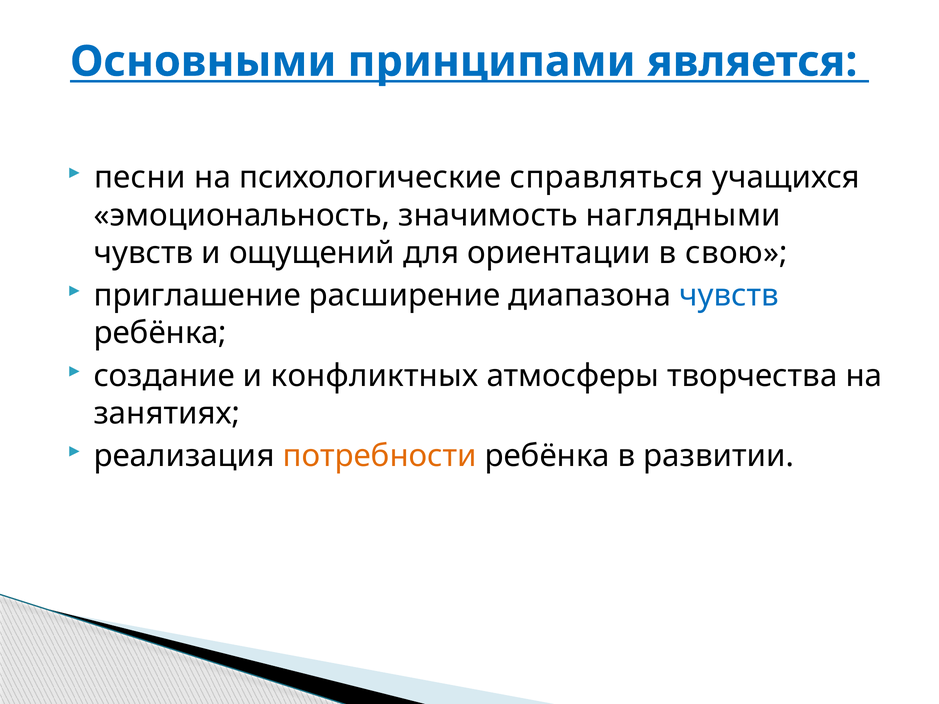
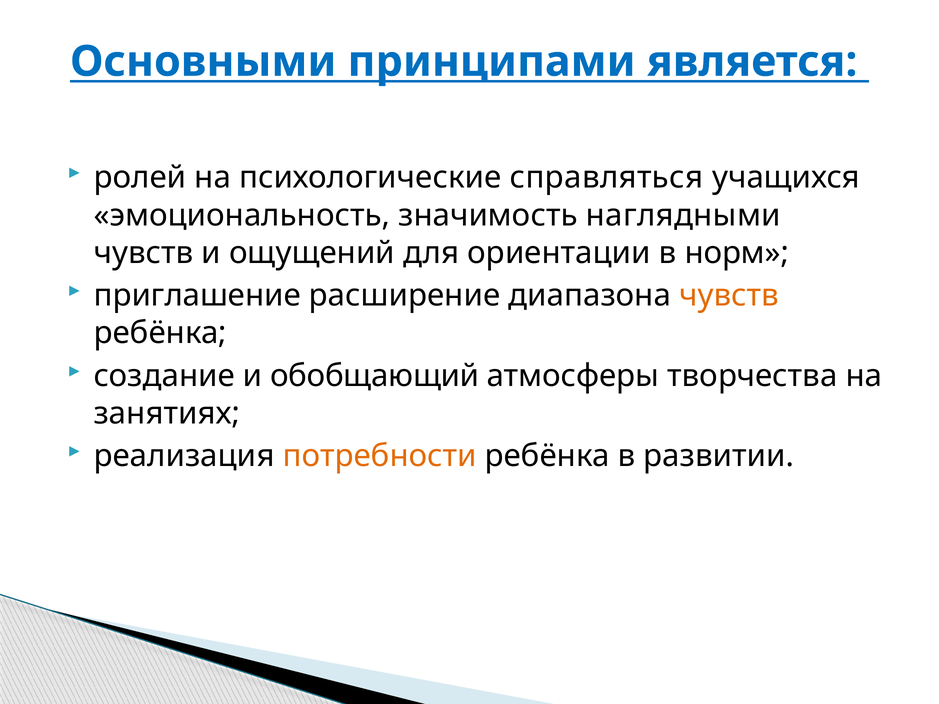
песни: песни -> ролей
свою: свою -> норм
чувств at (729, 296) colour: blue -> orange
конфликтных: конфликтных -> обобщающий
